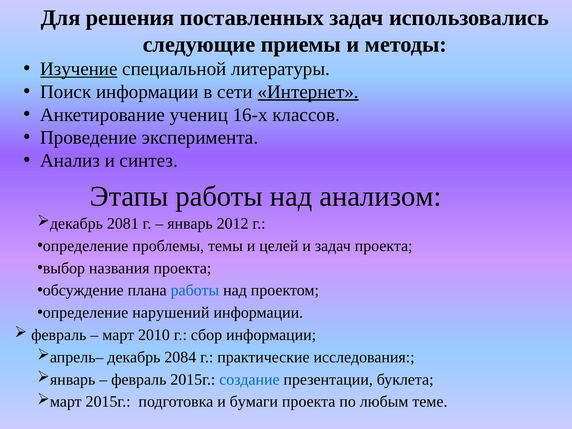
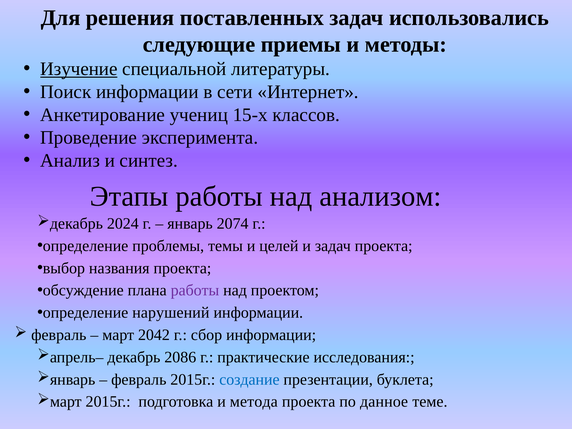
Интернет underline: present -> none
16-х: 16-х -> 15-х
2081: 2081 -> 2024
2012: 2012 -> 2074
работы at (195, 290) colour: blue -> purple
2010: 2010 -> 2042
2084: 2084 -> 2086
бумаги: бумаги -> метода
любым: любым -> данное
